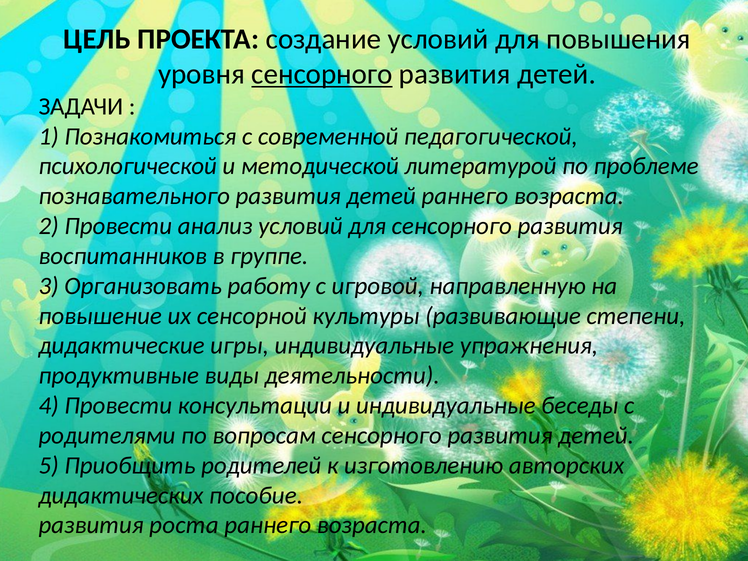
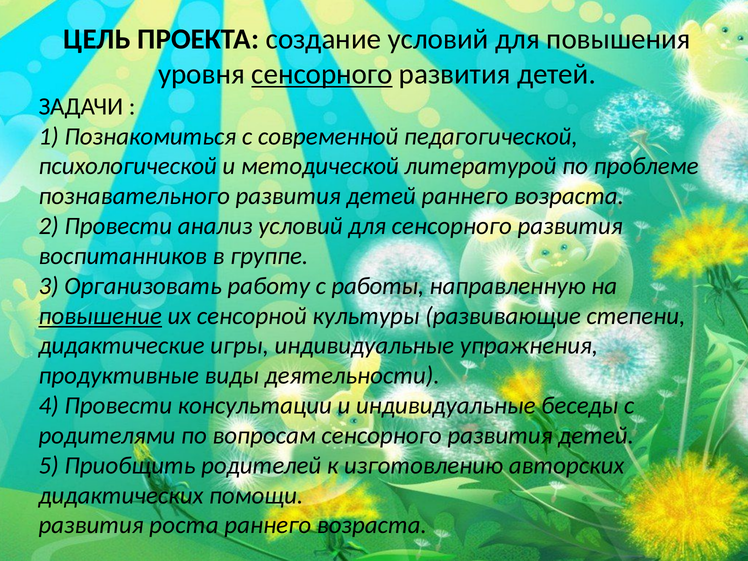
игровой: игровой -> работы
повышение underline: none -> present
пособие: пособие -> помощи
